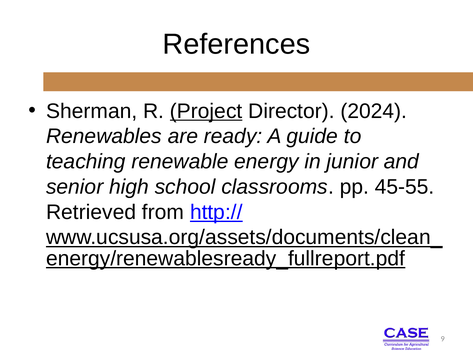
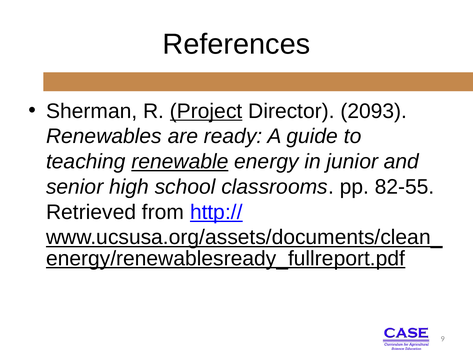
2024: 2024 -> 2093
renewable underline: none -> present
45-55: 45-55 -> 82-55
